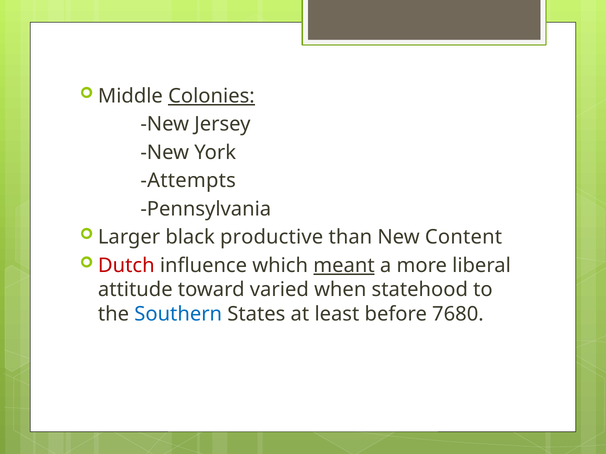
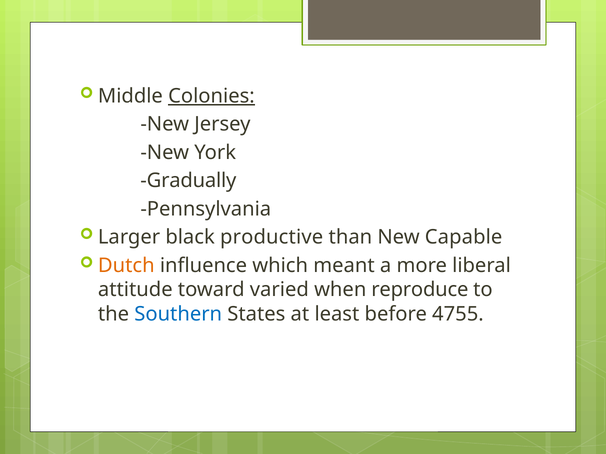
Attempts: Attempts -> Gradually
Content: Content -> Capable
Dutch colour: red -> orange
meant underline: present -> none
statehood: statehood -> reproduce
7680: 7680 -> 4755
